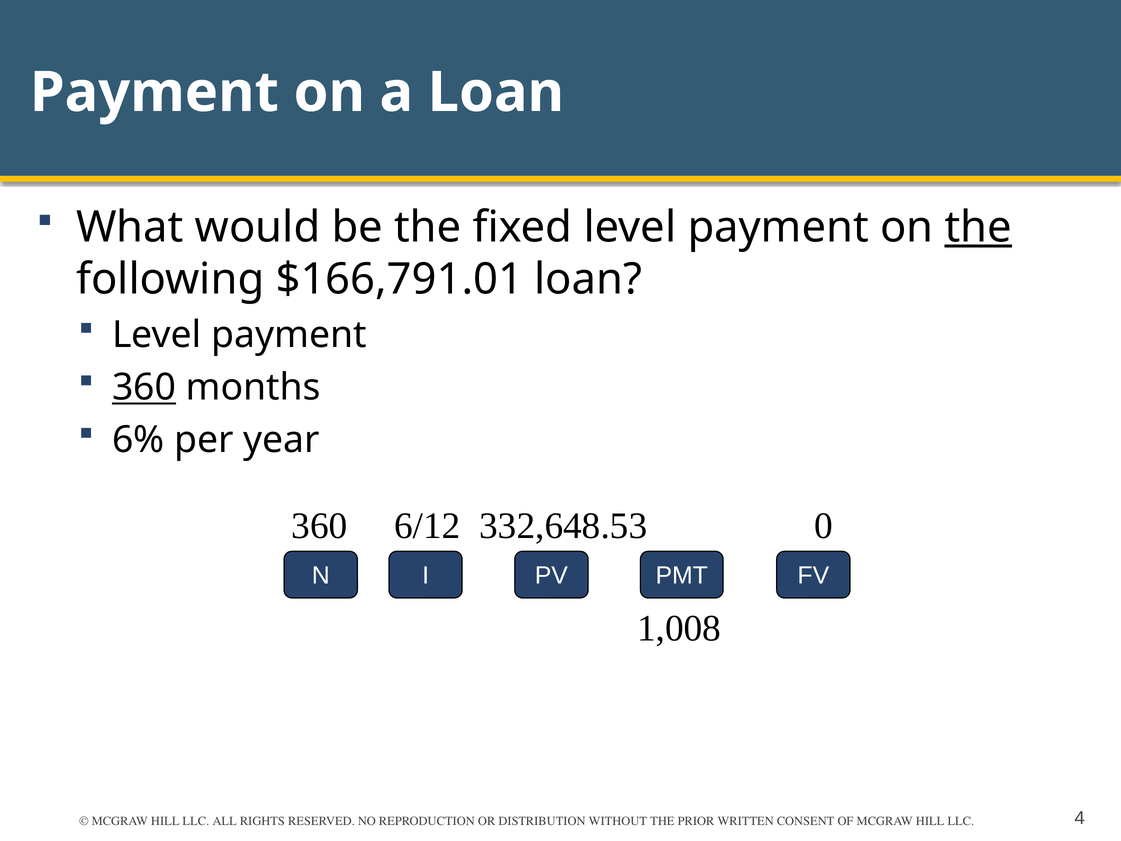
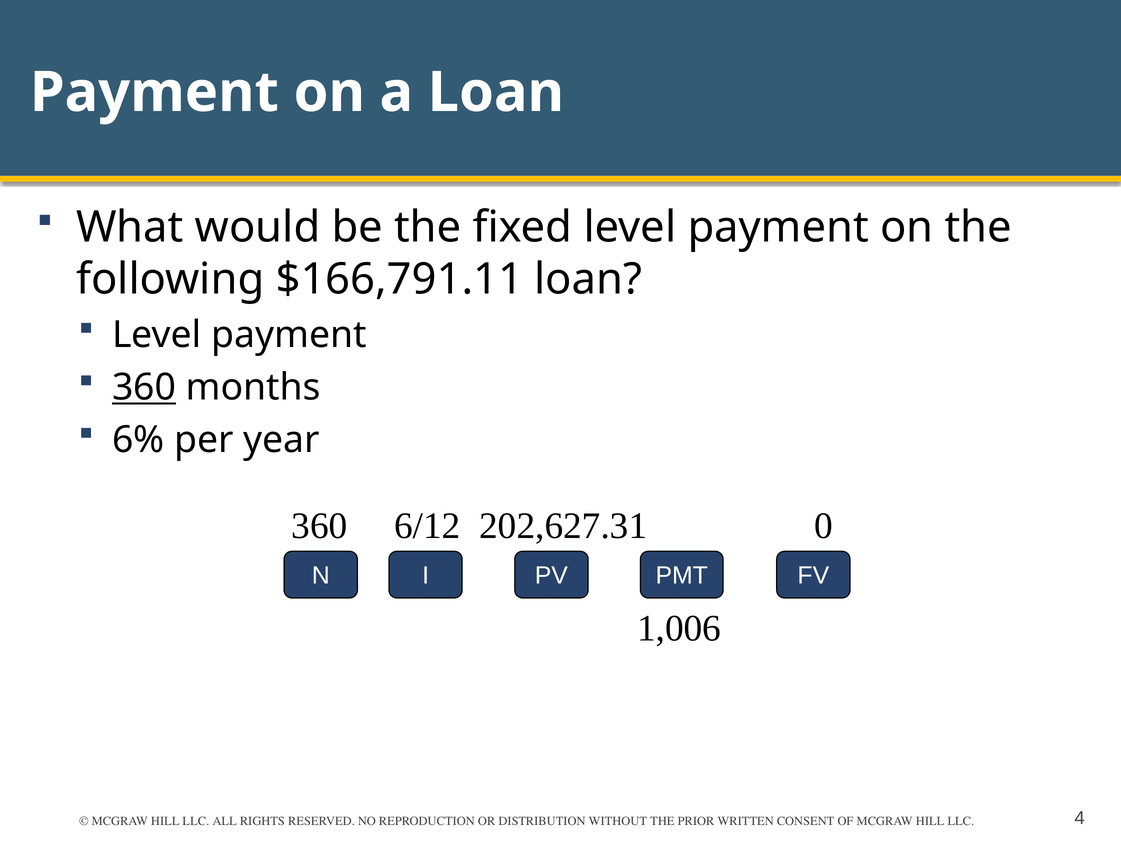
the at (978, 227) underline: present -> none
$166,791.01: $166,791.01 -> $166,791.11
332,648.53: 332,648.53 -> 202,627.31
1,008: 1,008 -> 1,006
